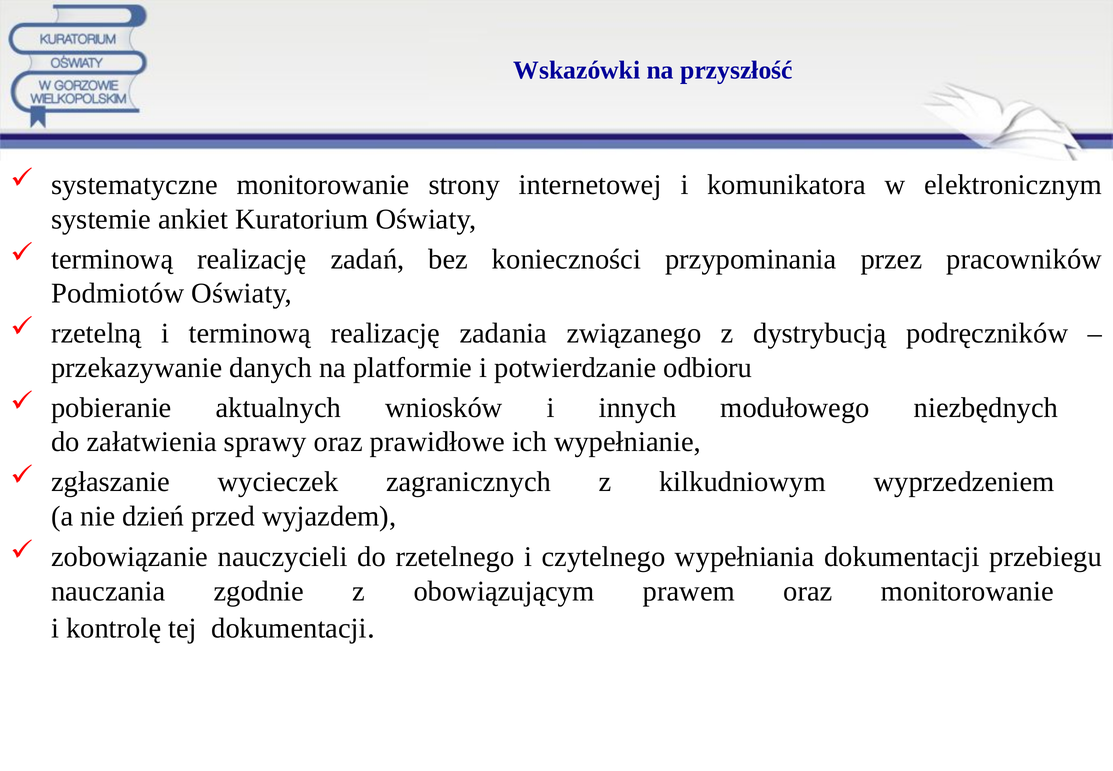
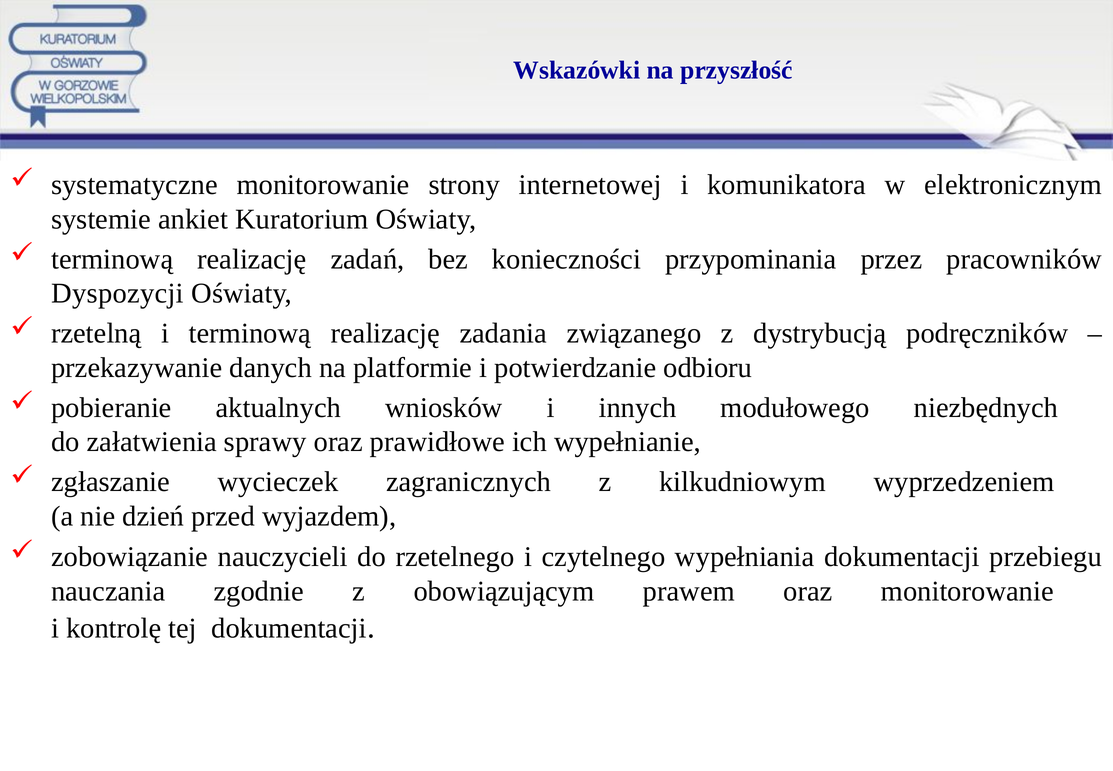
Podmiotów: Podmiotów -> Dyspozycji
